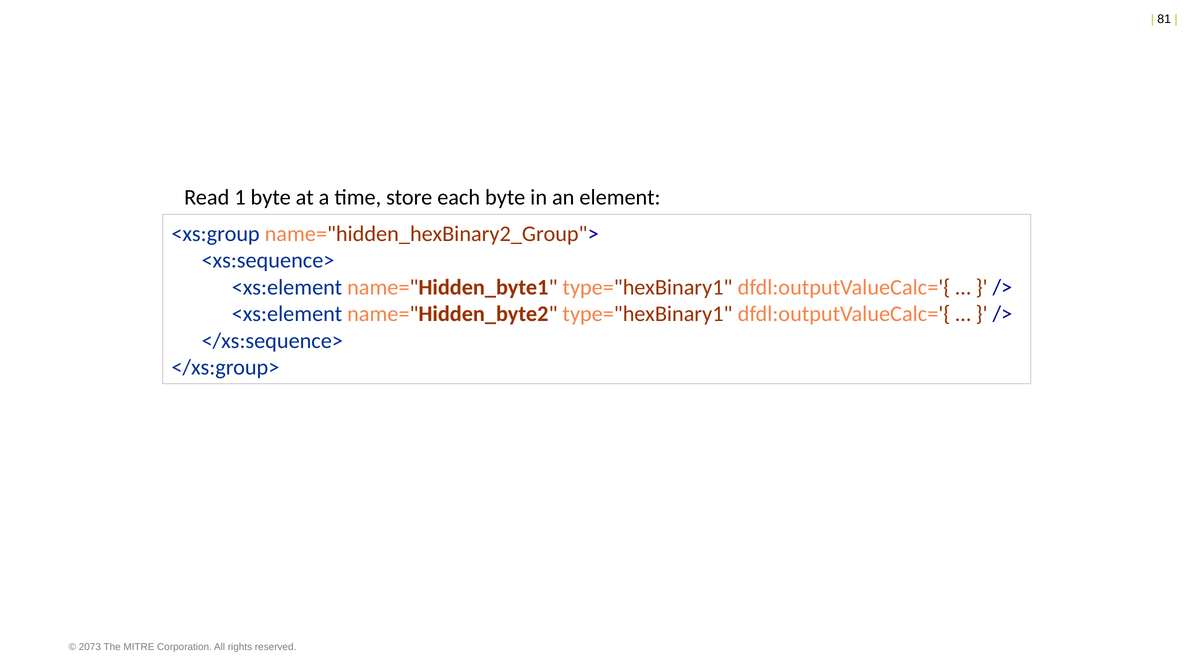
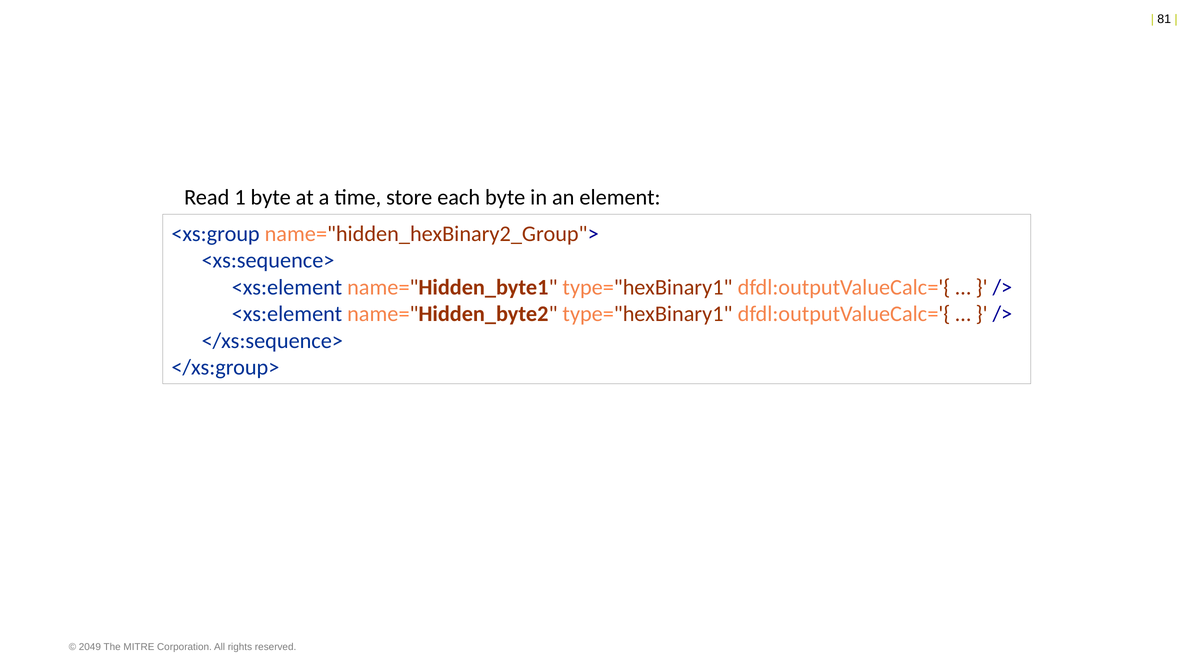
2073: 2073 -> 2049
